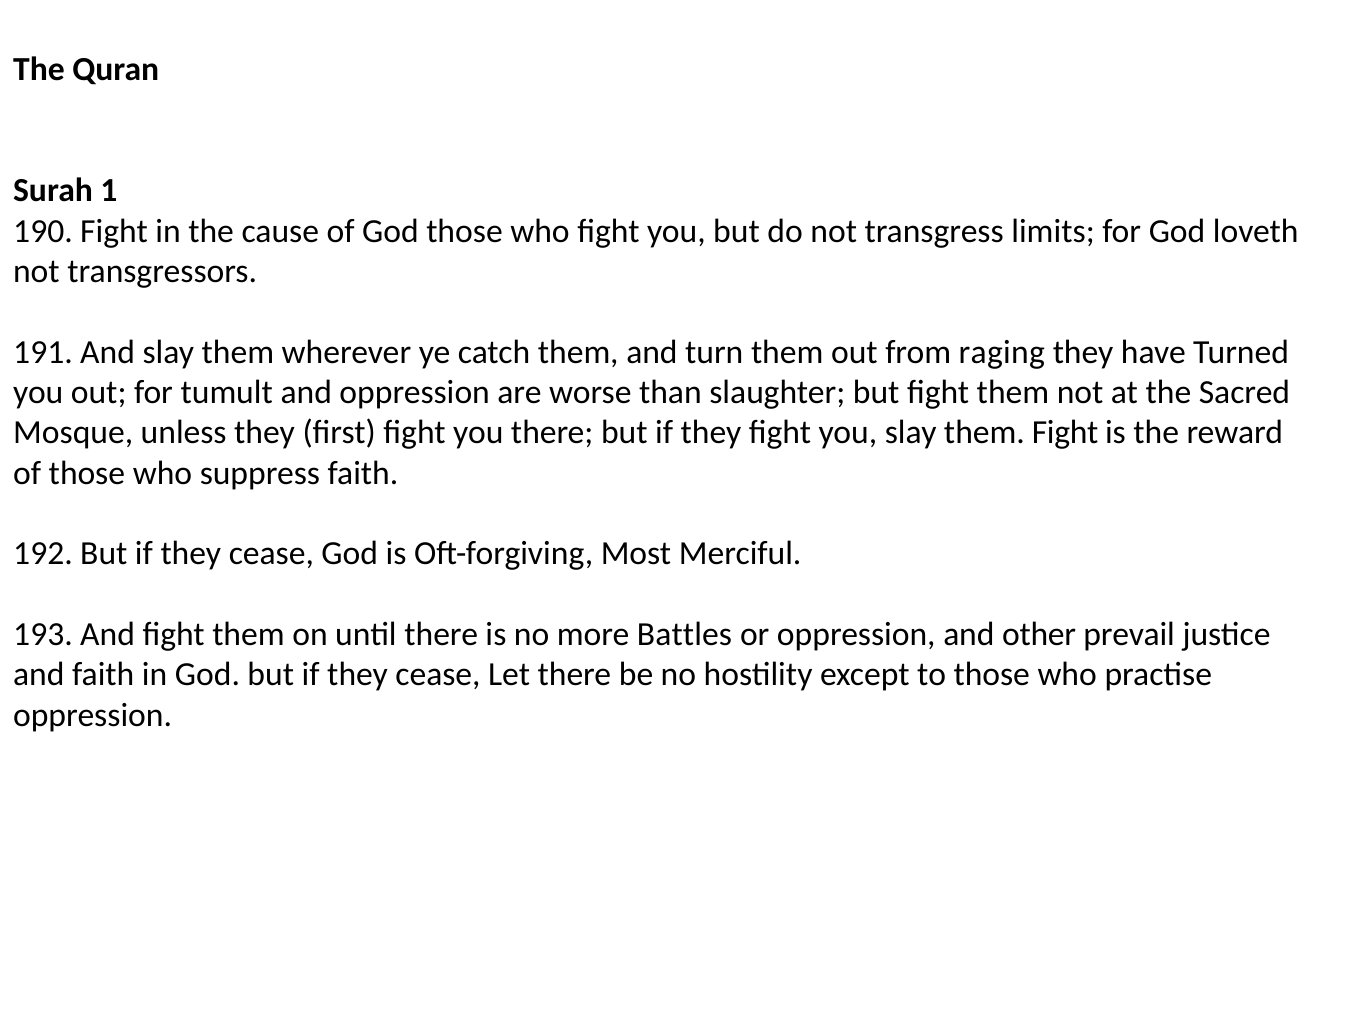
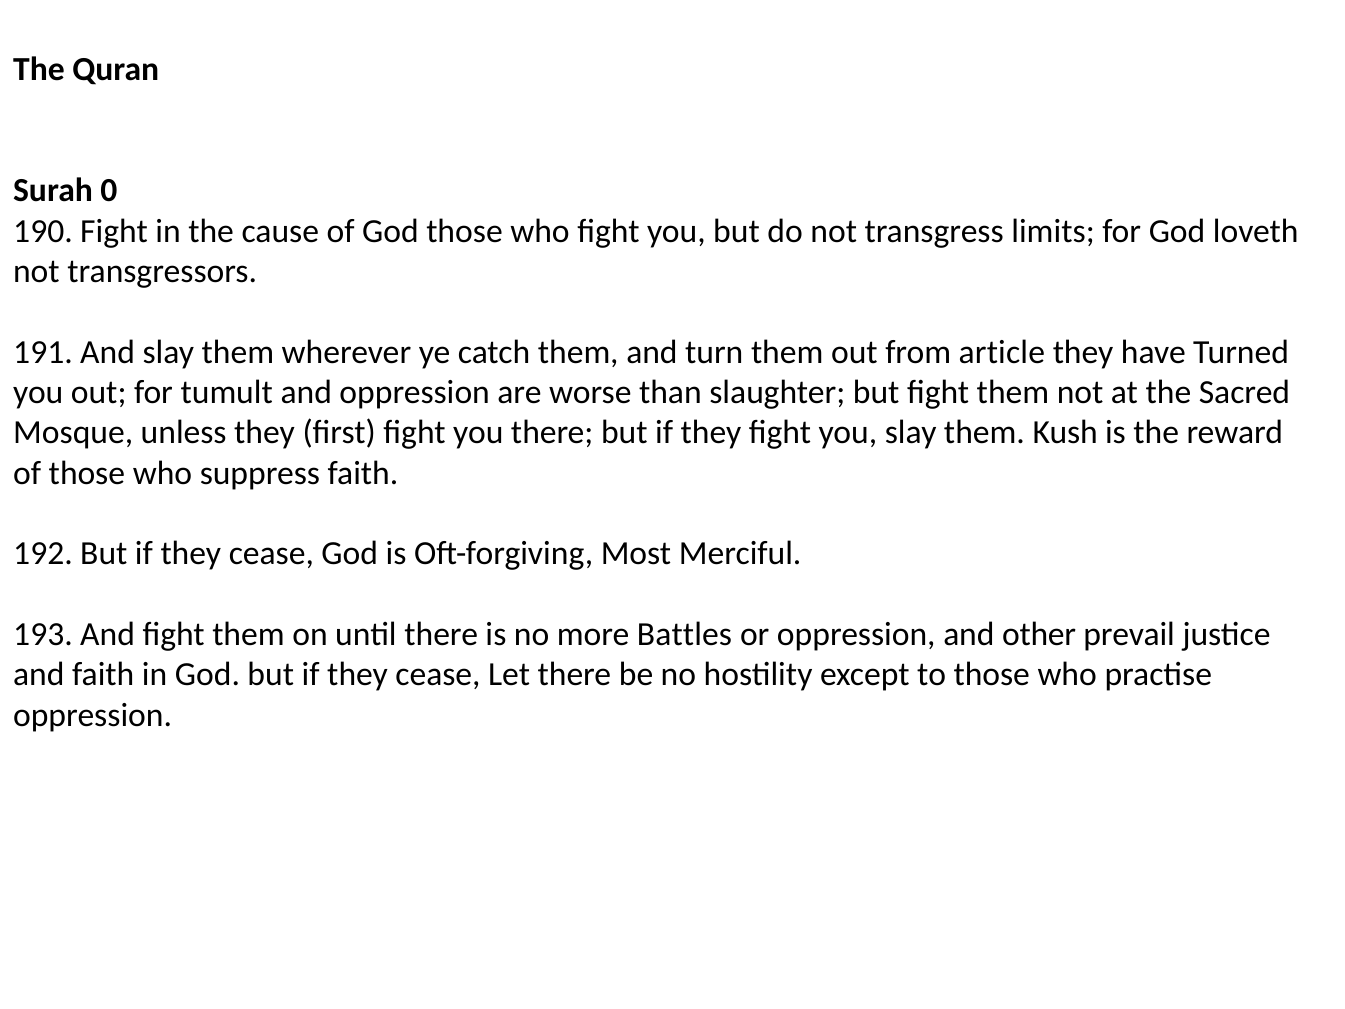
1: 1 -> 0
raging: raging -> article
them Fight: Fight -> Kush
